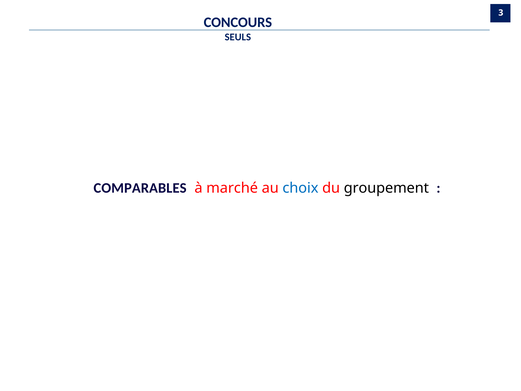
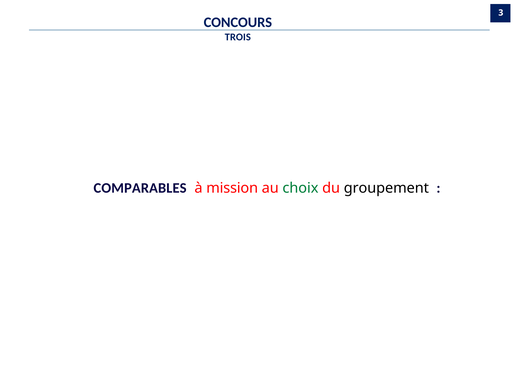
SEULS: SEULS -> TROIS
marché: marché -> mission
choix colour: blue -> green
